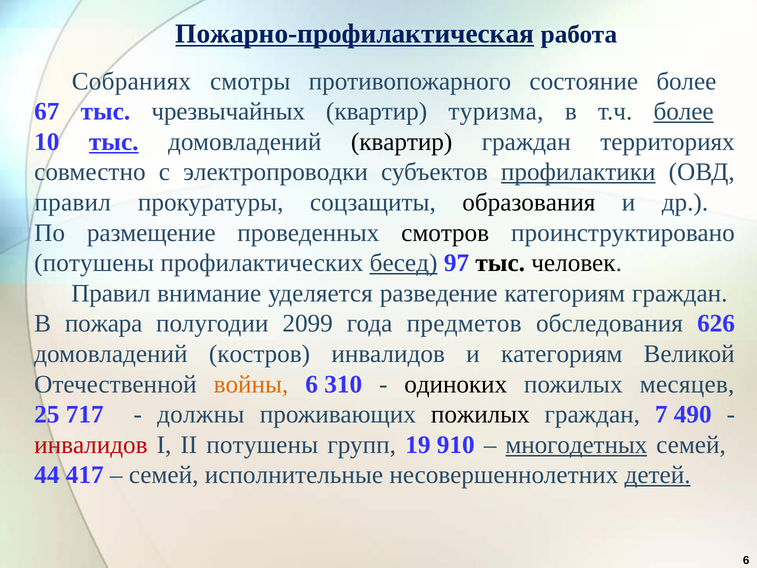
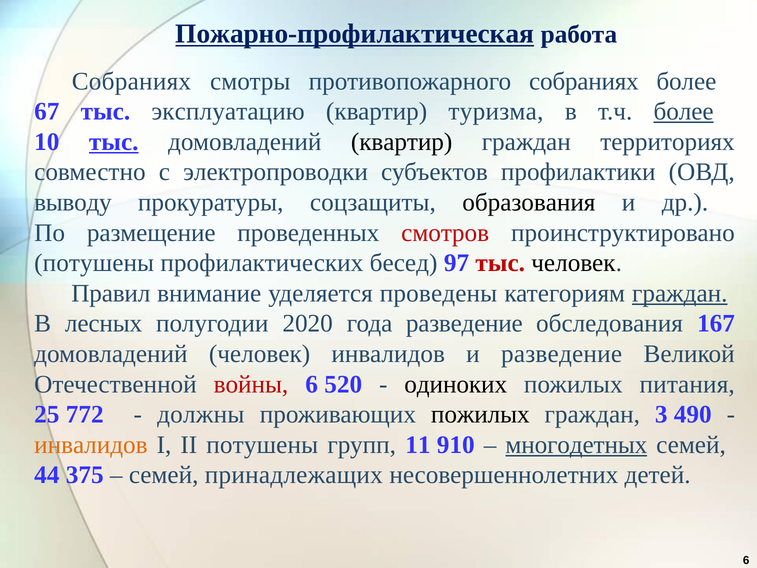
противопожарного состояние: состояние -> собраниях
чрезвычайных: чрезвычайных -> эксплуатацию
профилактики underline: present -> none
правил at (73, 202): правил -> выводу
смотров colour: black -> red
бесед underline: present -> none
тыс at (500, 263) colour: black -> red
разведение: разведение -> проведены
граждан at (680, 293) underline: none -> present
пожара: пожара -> лесных
2099: 2099 -> 2020
года предметов: предметов -> разведение
626: 626 -> 167
домовладений костров: костров -> человек
и категориям: категориям -> разведение
войны colour: orange -> red
310: 310 -> 520
месяцев: месяцев -> питания
717: 717 -> 772
7: 7 -> 3
инвалидов at (91, 445) colour: red -> orange
19: 19 -> 11
417: 417 -> 375
исполнительные: исполнительные -> принадлежащих
детей underline: present -> none
